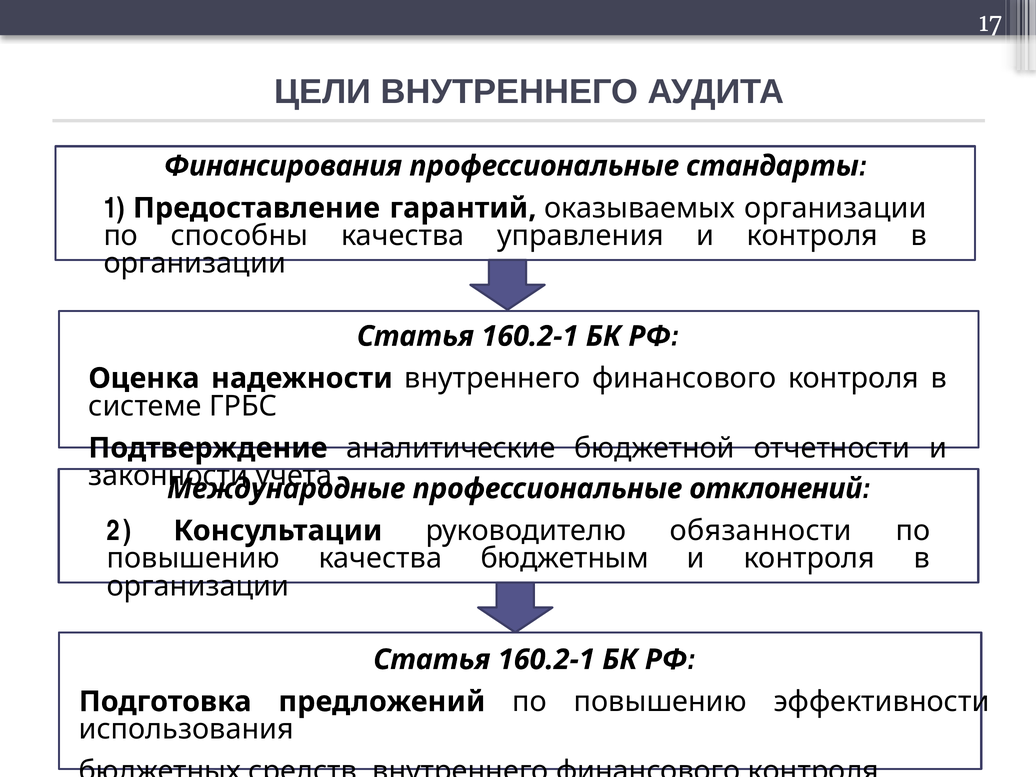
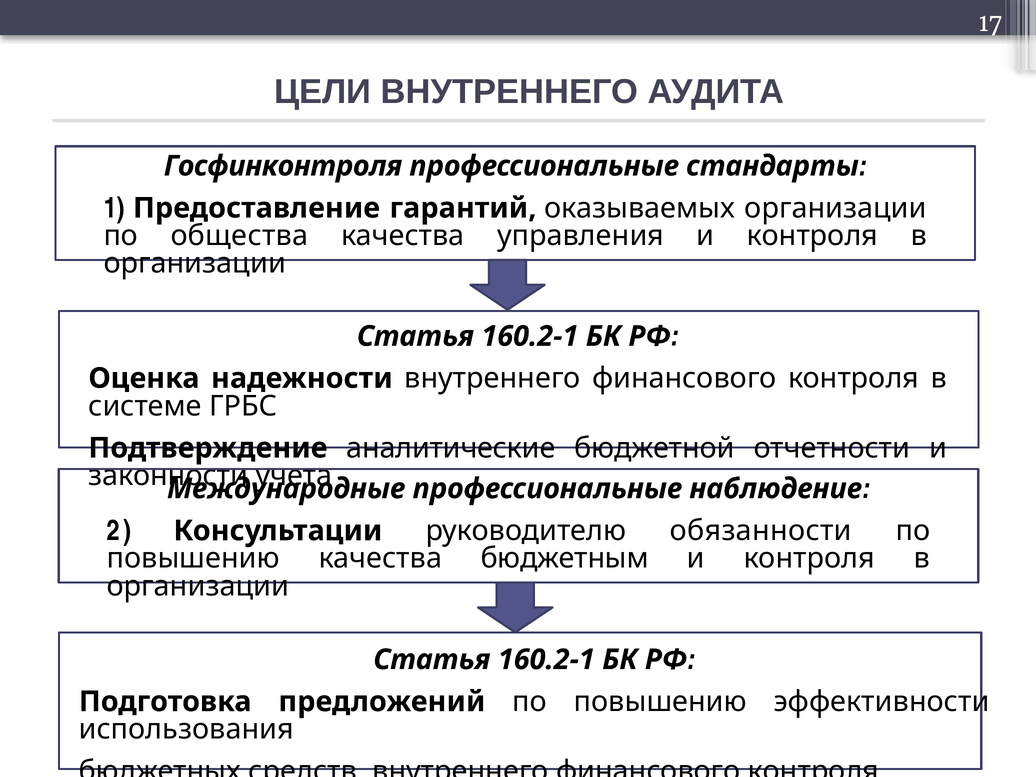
Финансирования: Финансирования -> Госфинконтроля
способны: способны -> общества
отклонений: отклонений -> наблюдение
